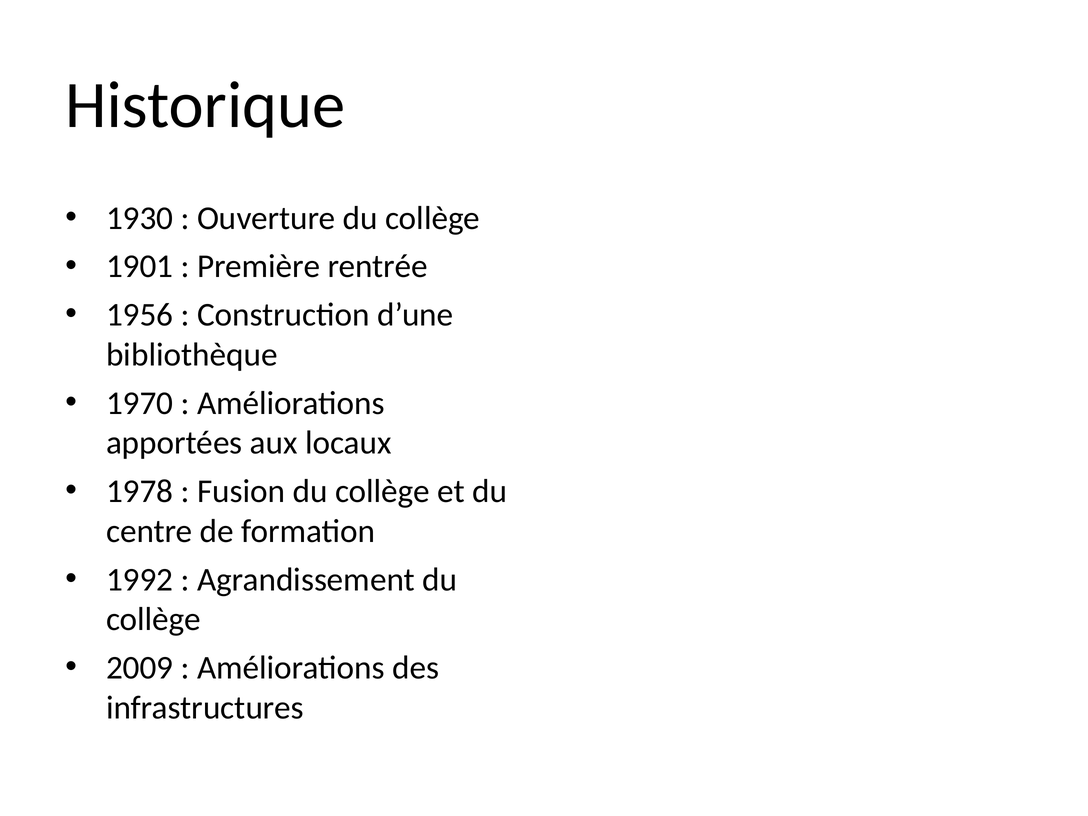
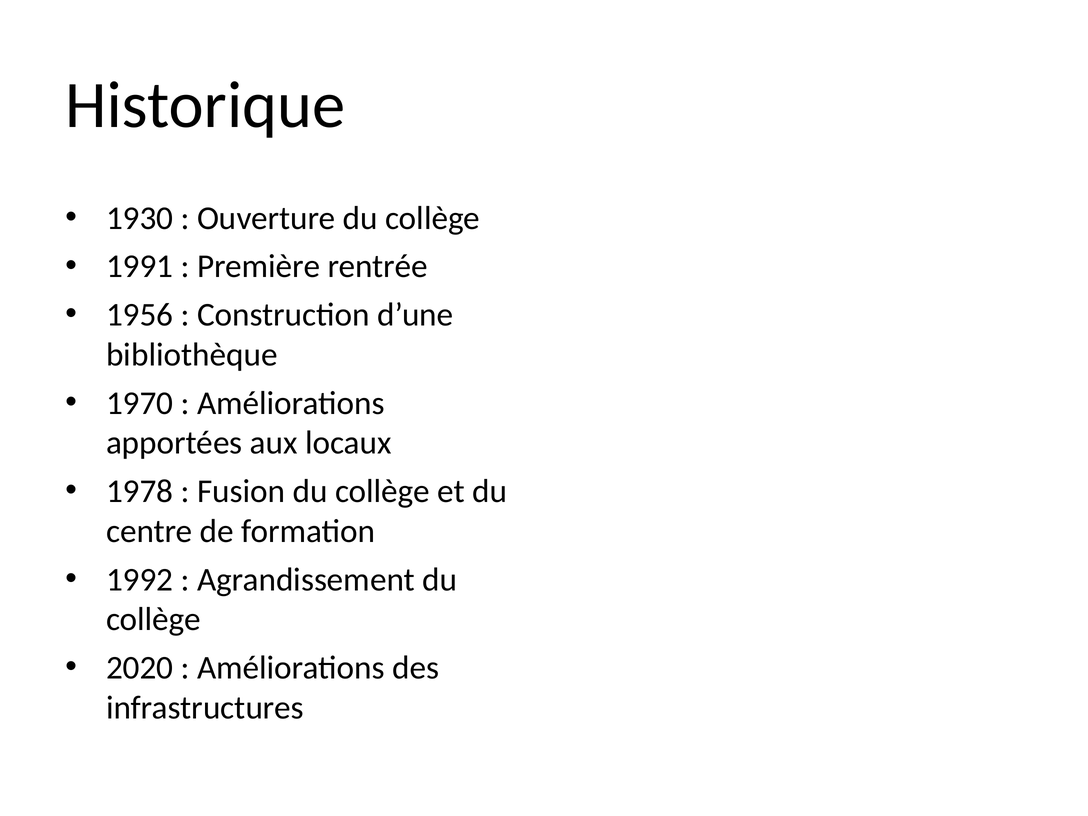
1901: 1901 -> 1991
2009: 2009 -> 2020
